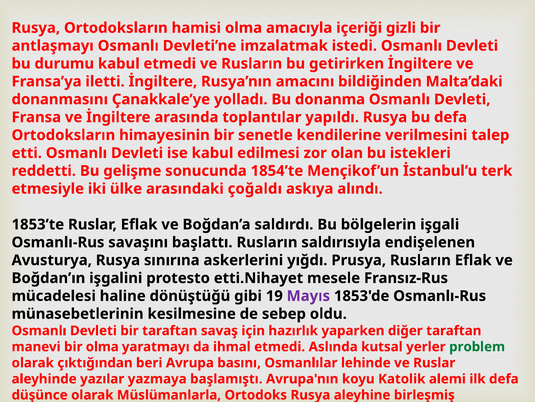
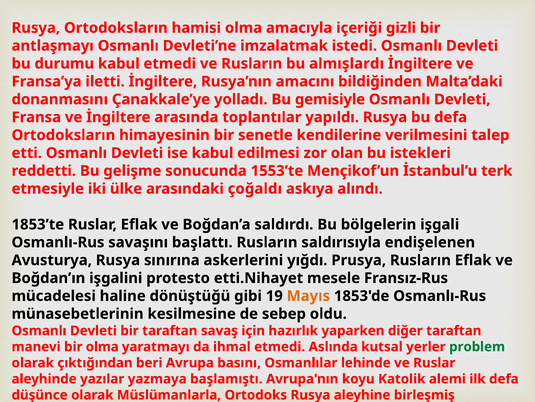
getirirken: getirirken -> almışlardı
donanma: donanma -> gemisiyle
1854’te: 1854’te -> 1553’te
Mayıs colour: purple -> orange
